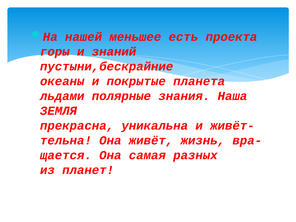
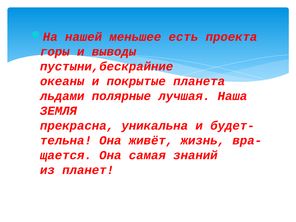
знаний: знаний -> выводы
знания: знания -> лучшая
живёт-: живёт- -> будет-
разных: разных -> знаний
